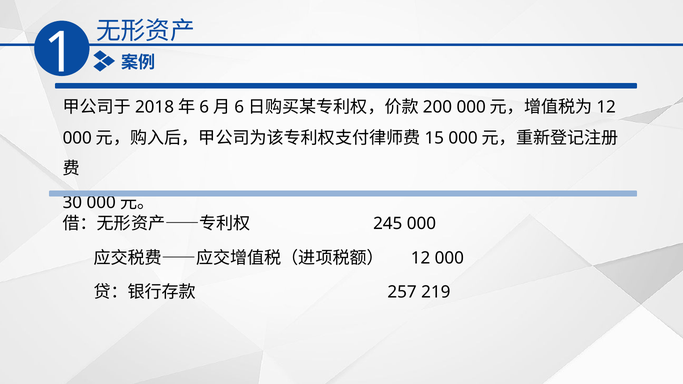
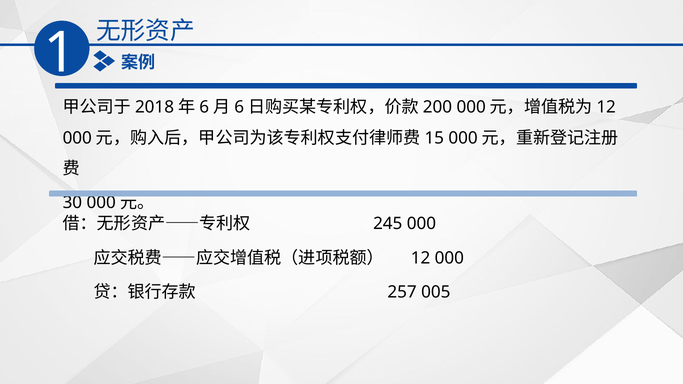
219: 219 -> 005
